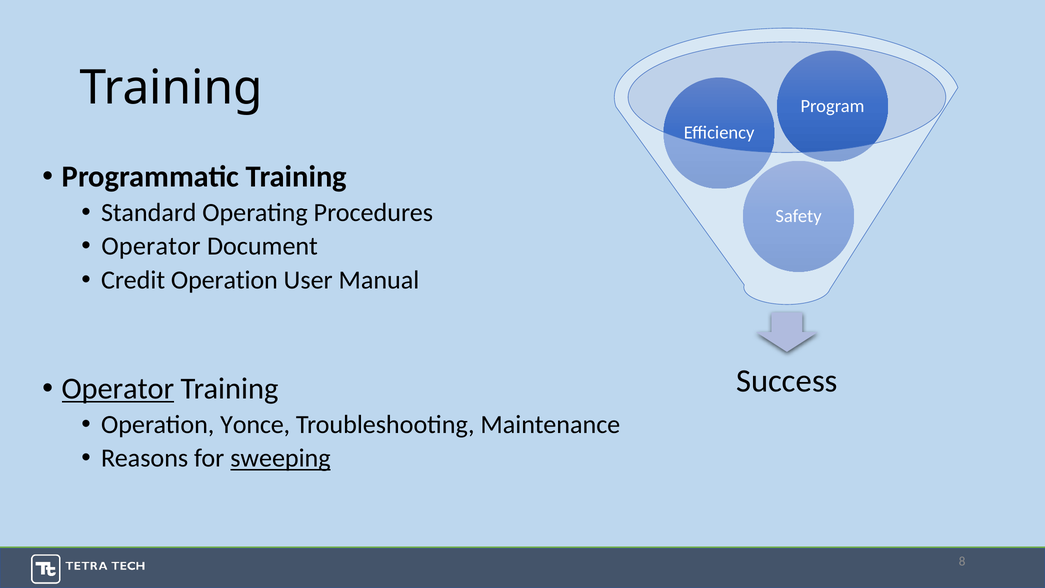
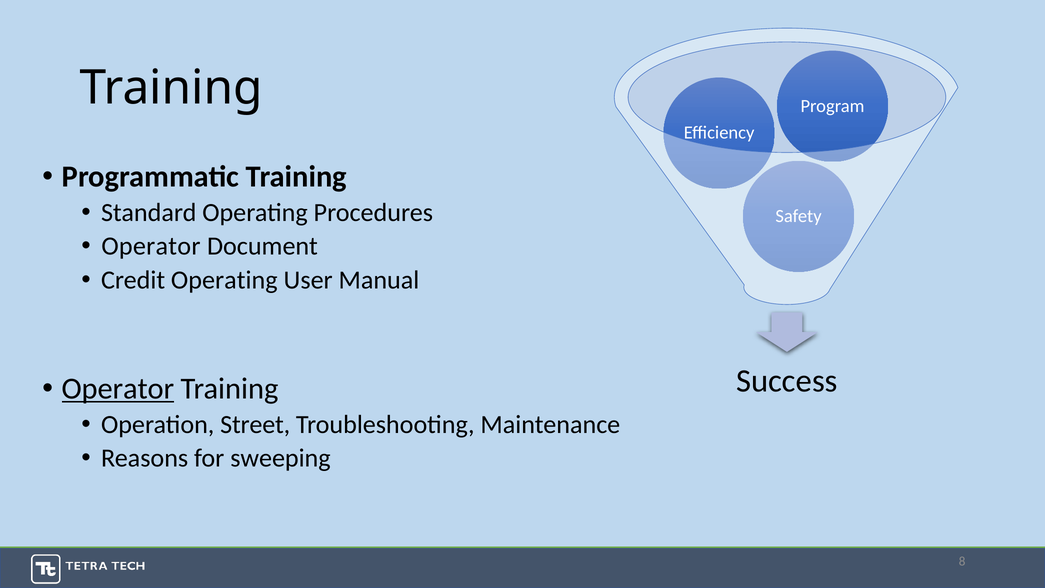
Credit Operation: Operation -> Operating
Yonce: Yonce -> Street
sweeping underline: present -> none
